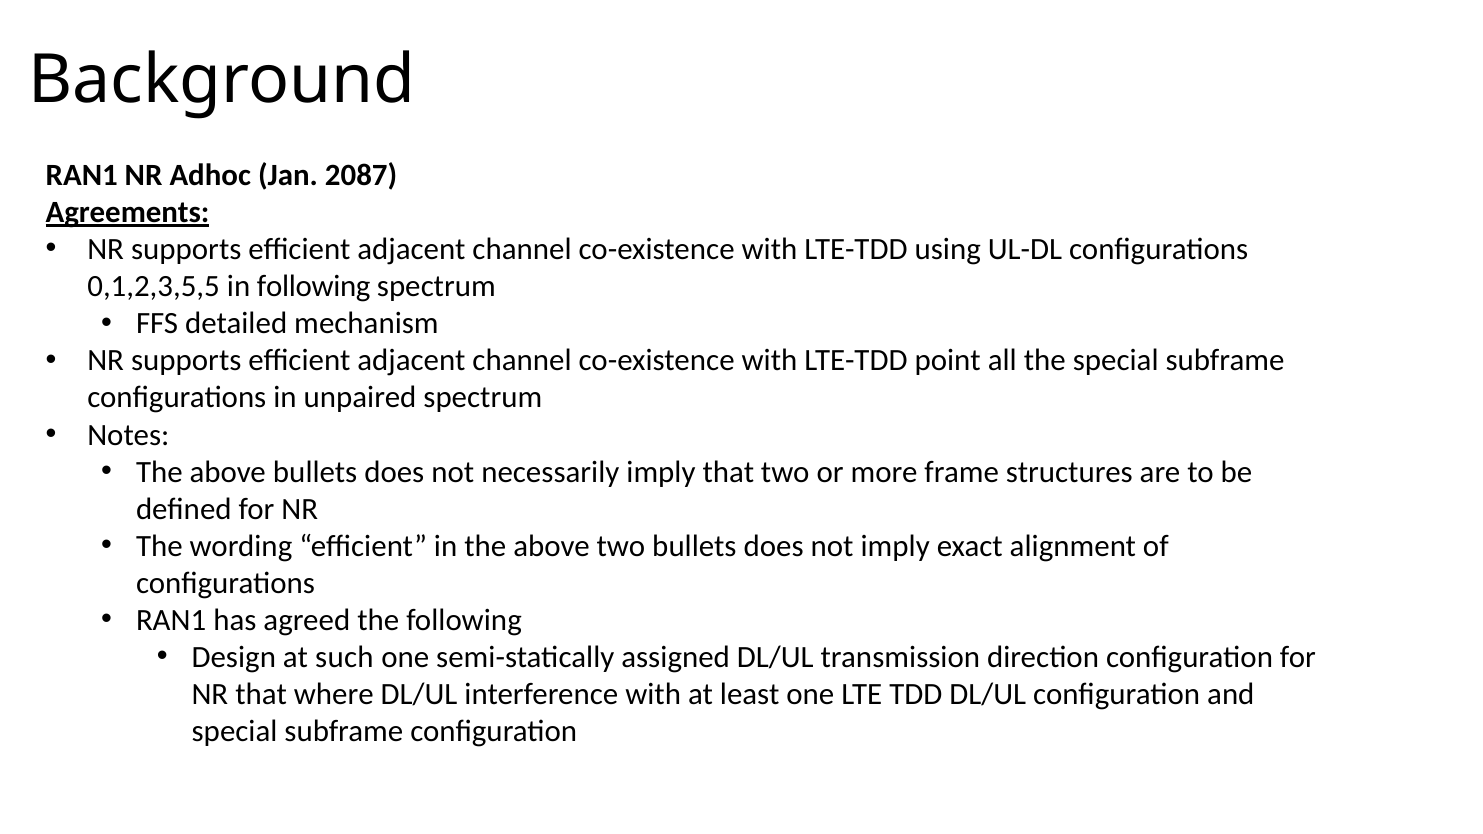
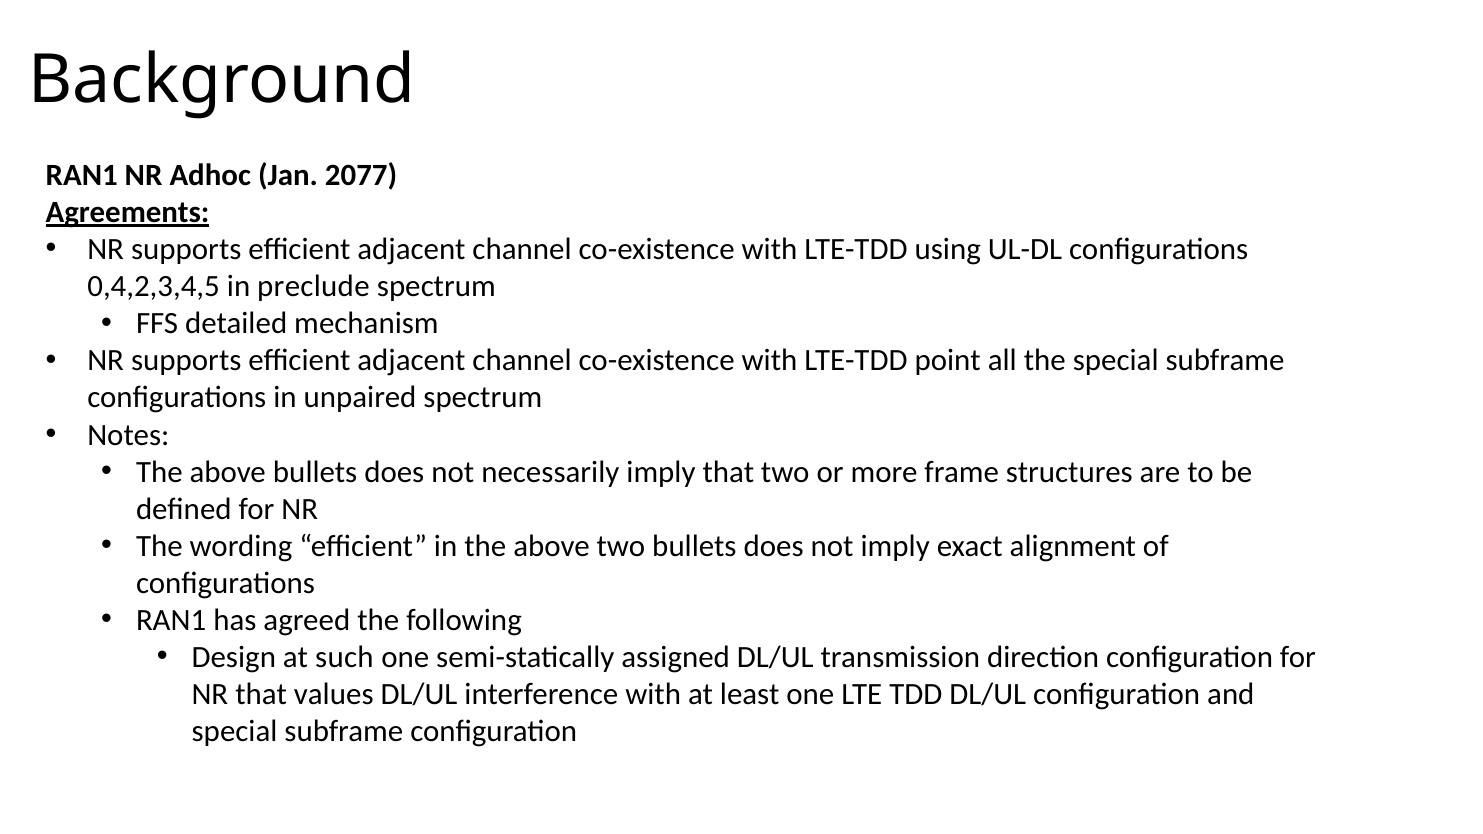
2087: 2087 -> 2077
0,1,2,3,5,5: 0,1,2,3,5,5 -> 0,4,2,3,4,5
in following: following -> preclude
where: where -> values
